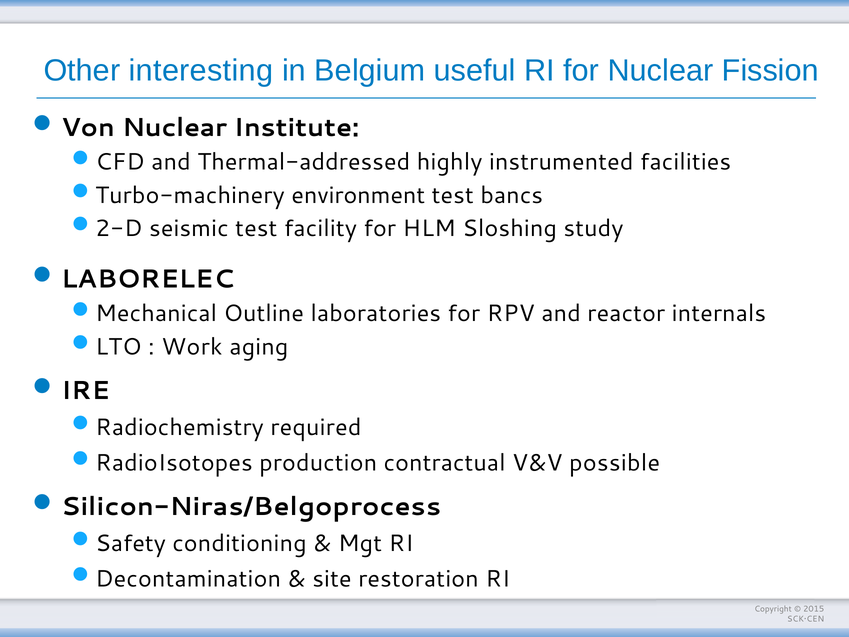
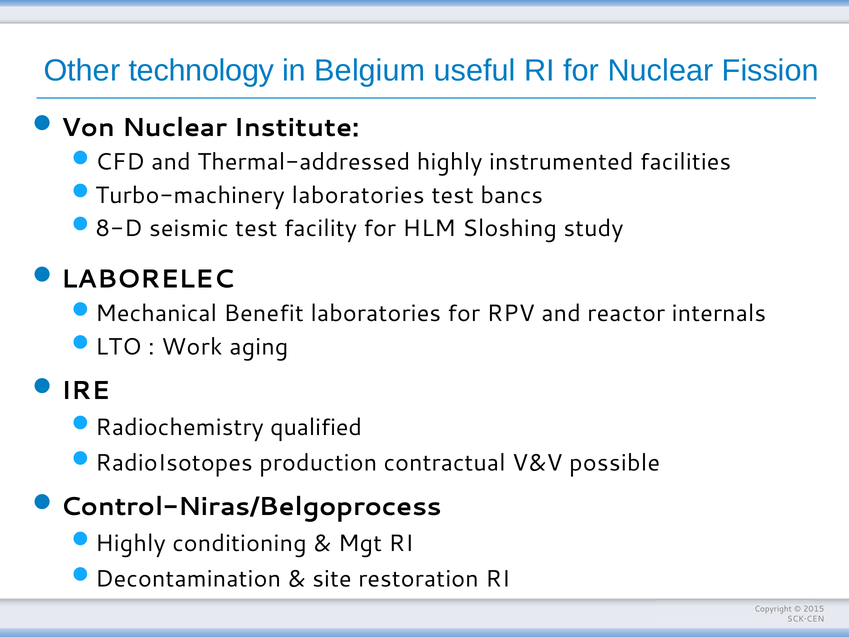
interesting: interesting -> technology
Turbo-machinery environment: environment -> laboratories
2-D: 2-D -> 8-D
Outline: Outline -> Benefit
required: required -> qualified
Silicon-Niras/Belgoprocess: Silicon-Niras/Belgoprocess -> Control-Niras/Belgoprocess
Safety at (131, 543): Safety -> Highly
